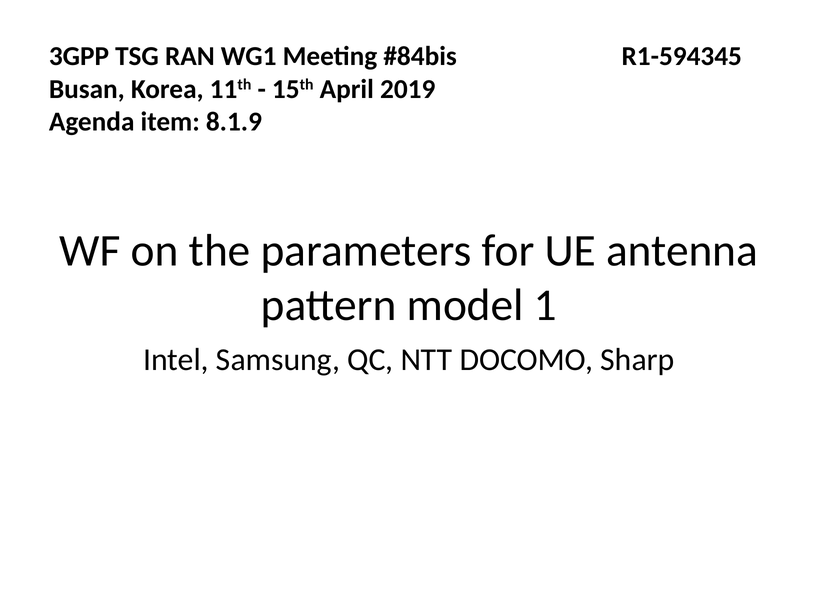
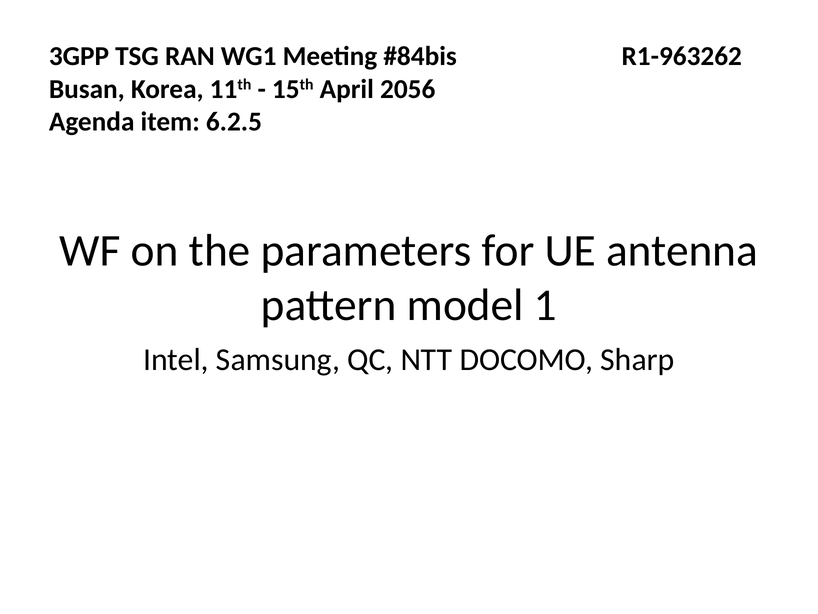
R1-594345: R1-594345 -> R1-963262
2019: 2019 -> 2056
8.1.9: 8.1.9 -> 6.2.5
